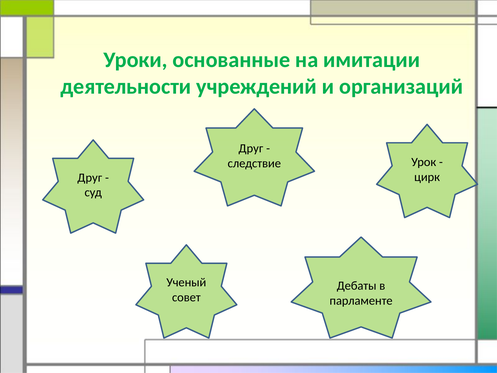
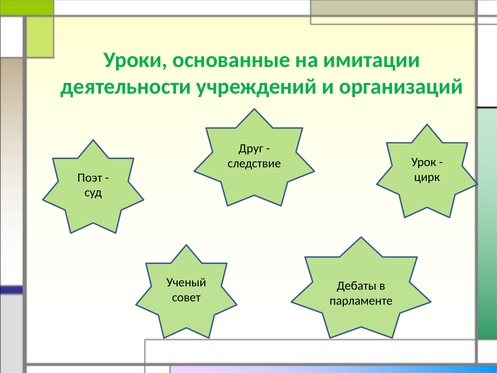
Друг at (90, 178): Друг -> Поэт
